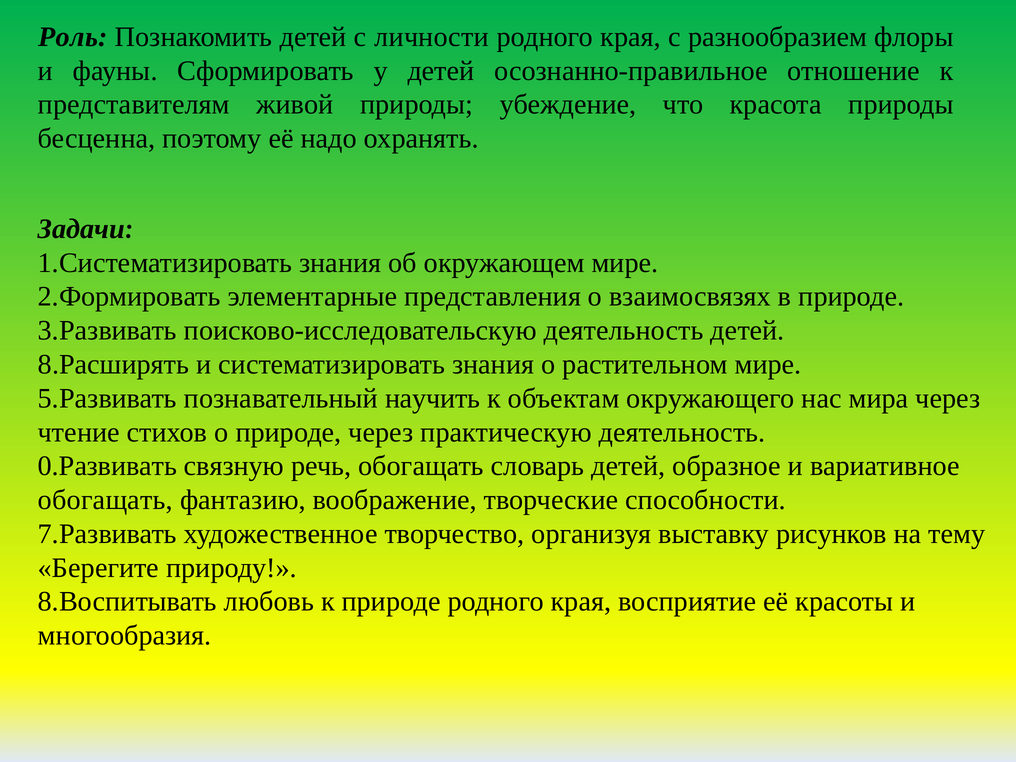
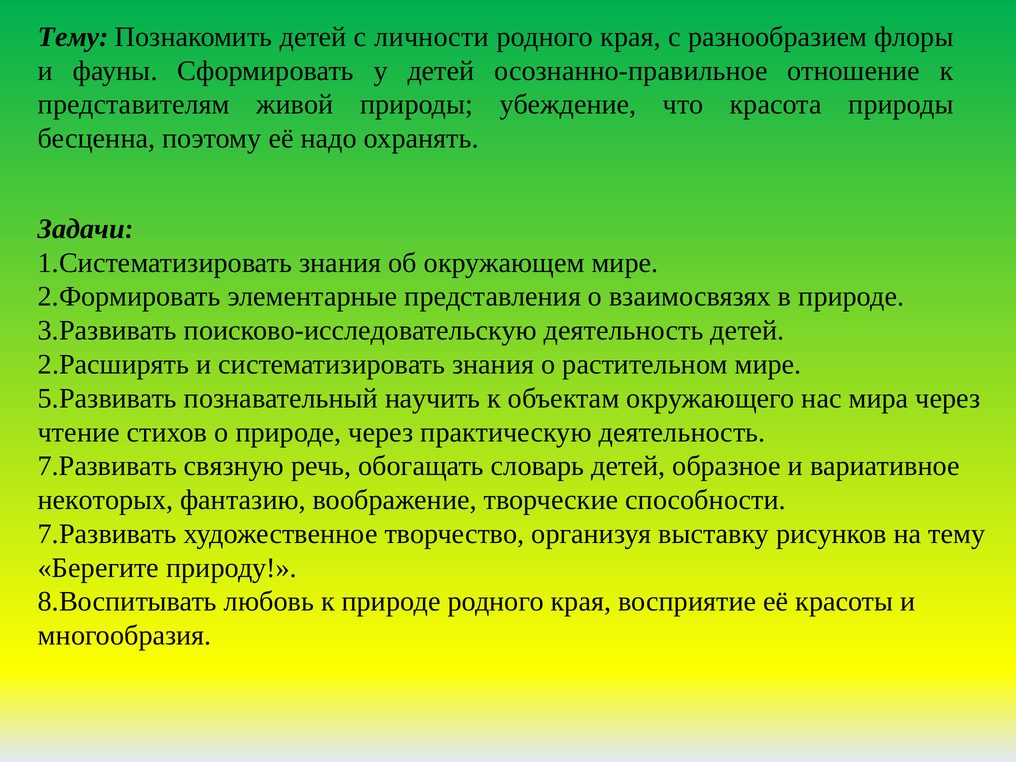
Роль at (73, 37): Роль -> Тему
8.Расширять: 8.Расширять -> 2.Расширять
0.Развивать at (107, 466): 0.Развивать -> 7.Развивать
обогащать at (105, 500): обогащать -> некоторых
